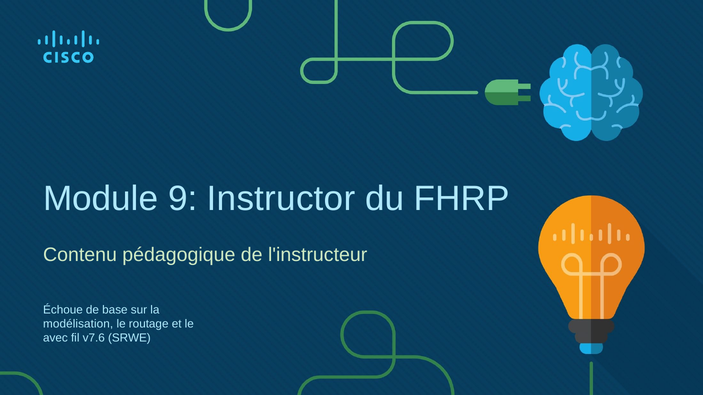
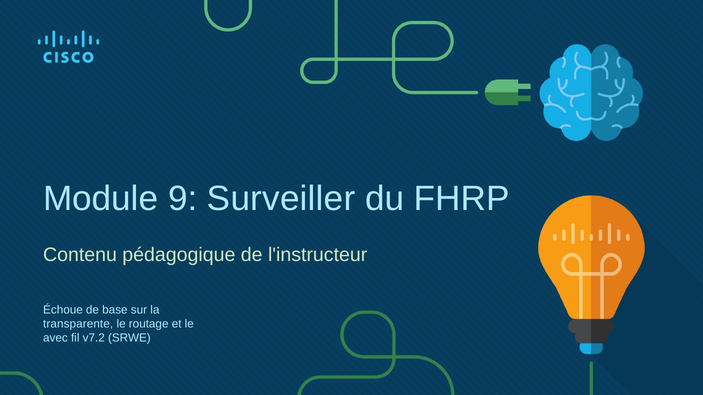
Instructor: Instructor -> Surveiller
modélisation: modélisation -> transparente
v7.6: v7.6 -> v7.2
